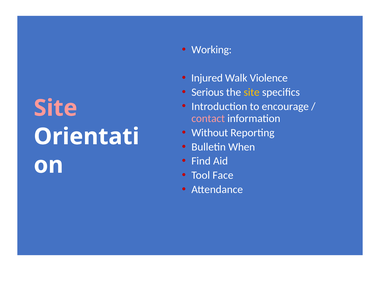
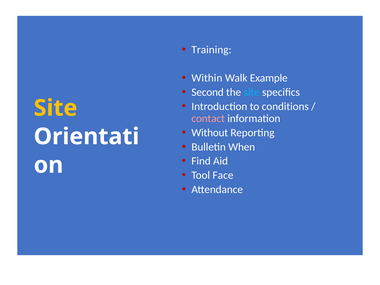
Working: Working -> Training
Injured: Injured -> Within
Violence: Violence -> Example
Serious: Serious -> Second
site at (252, 92) colour: yellow -> light blue
encourage: encourage -> conditions
Site at (56, 108) colour: pink -> yellow
